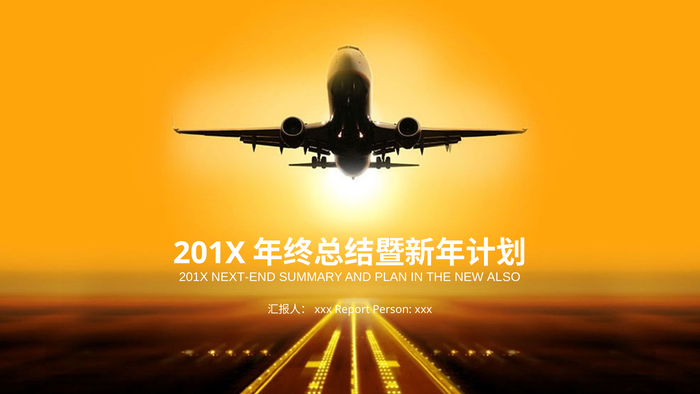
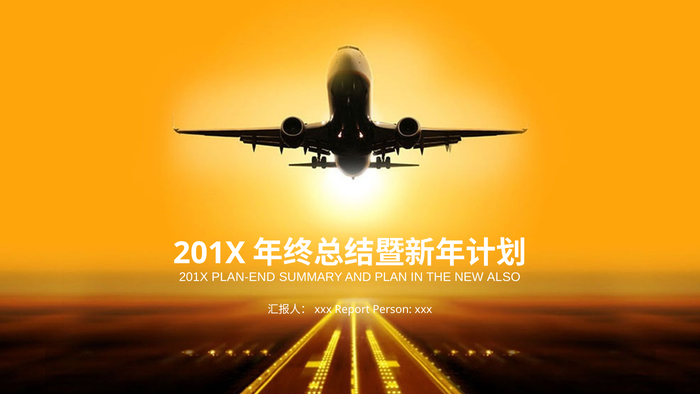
NEXT-END: NEXT-END -> PLAN-END
